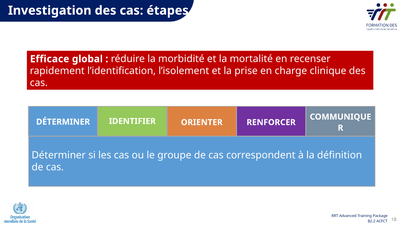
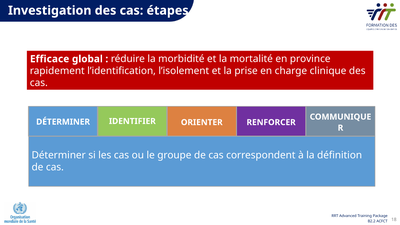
recenser: recenser -> province
